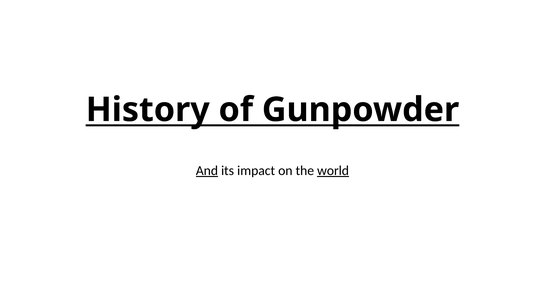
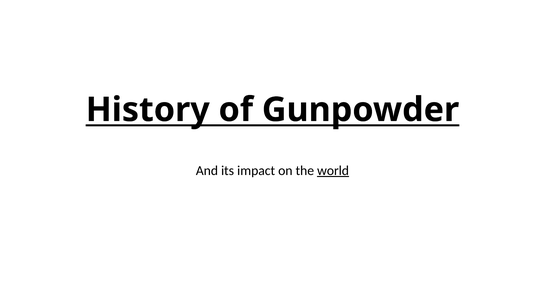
And underline: present -> none
